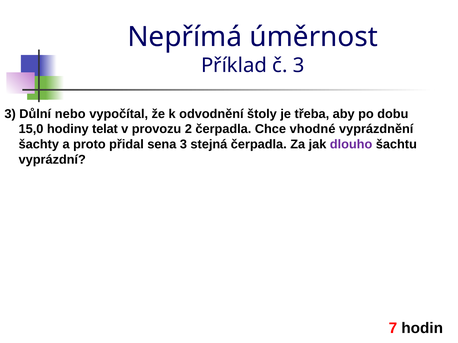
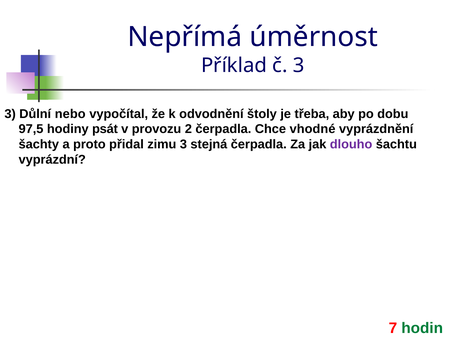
15,0: 15,0 -> 97,5
telat: telat -> psát
sena: sena -> zimu
hodin colour: black -> green
